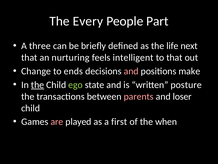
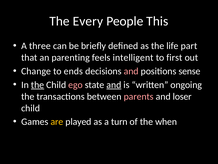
Part: Part -> This
next: next -> part
nurturing: nurturing -> parenting
to that: that -> first
make: make -> sense
ego colour: light green -> pink
and at (114, 85) underline: none -> present
posture: posture -> ongoing
are colour: pink -> yellow
first: first -> turn
